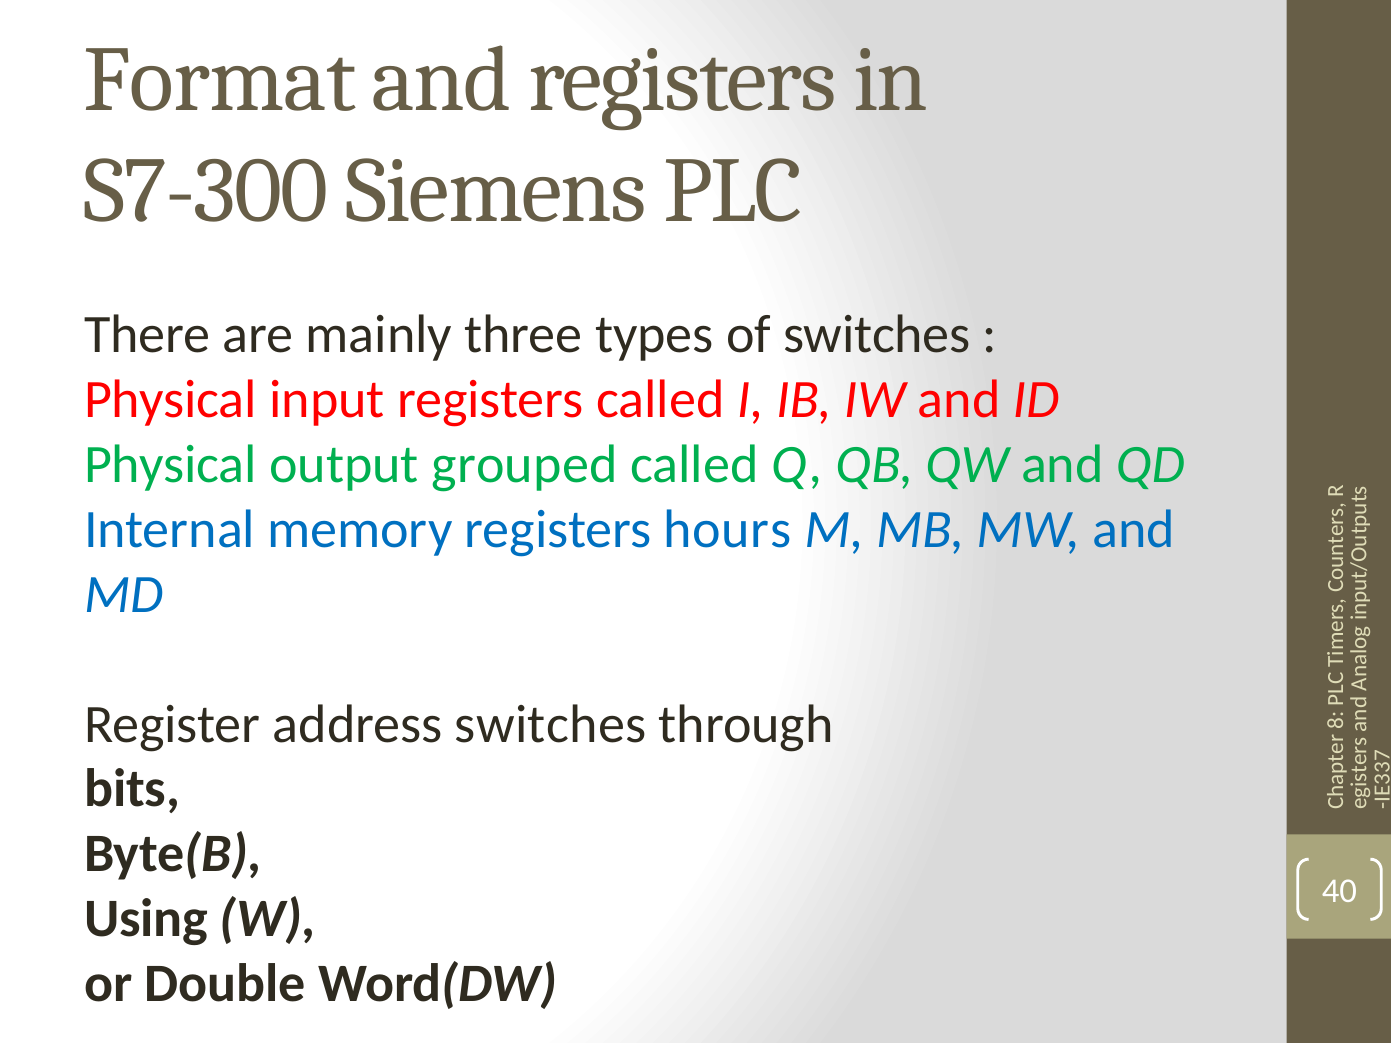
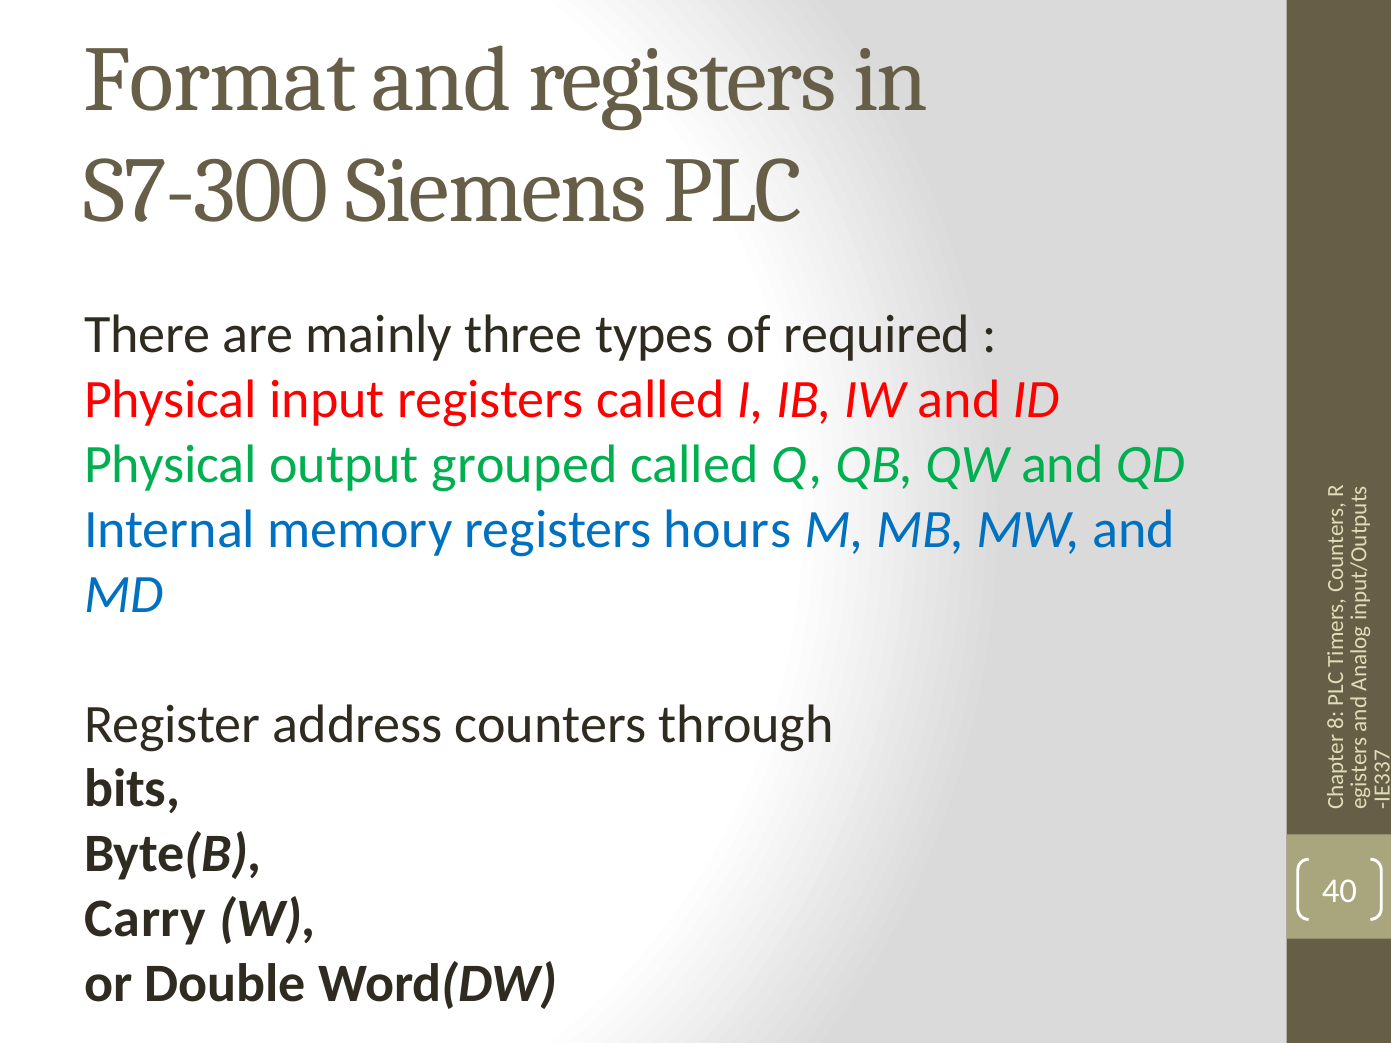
of switches: switches -> required
address switches: switches -> counters
Using: Using -> Carry
